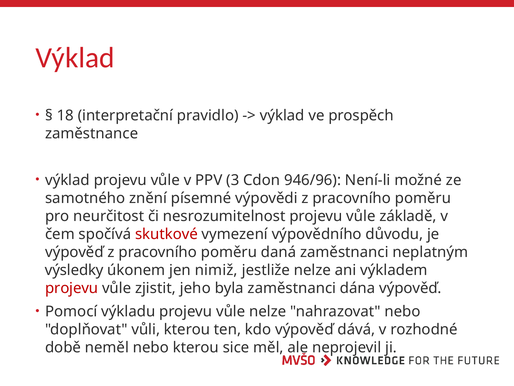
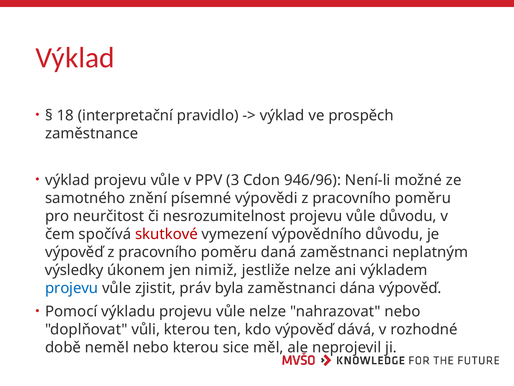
vůle základě: základě -> důvodu
projevu at (72, 288) colour: red -> blue
jeho: jeho -> práv
